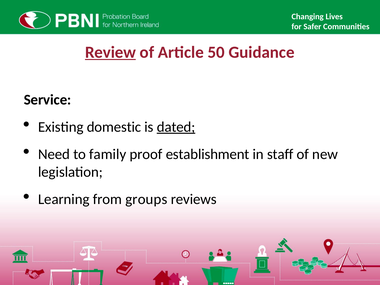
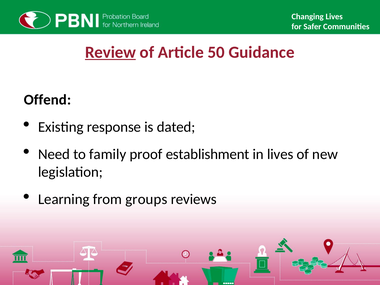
Service: Service -> Offend
domestic: domestic -> response
dated underline: present -> none
in staff: staff -> lives
